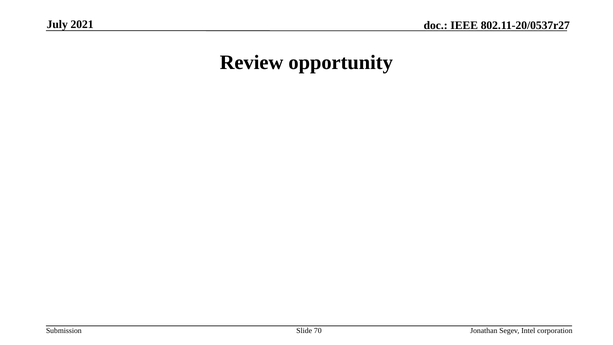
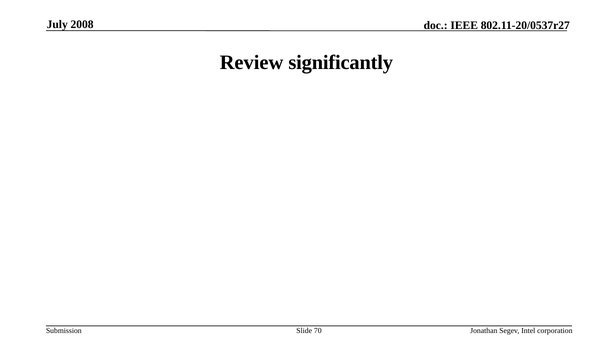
2021: 2021 -> 2008
opportunity: opportunity -> significantly
